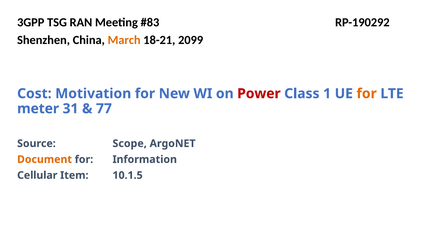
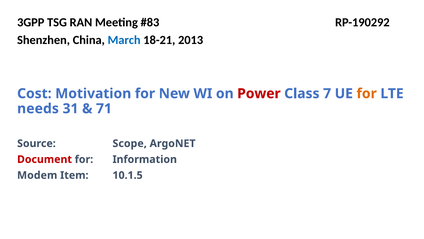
March colour: orange -> blue
2099: 2099 -> 2013
1: 1 -> 7
meter: meter -> needs
77: 77 -> 71
Document colour: orange -> red
Cellular: Cellular -> Modem
